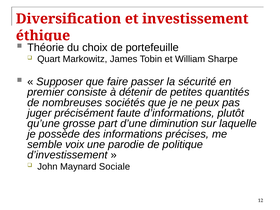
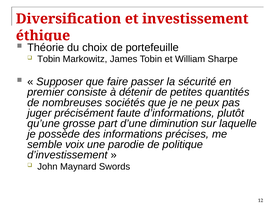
Quart at (49, 59): Quart -> Tobin
Sociale: Sociale -> Swords
